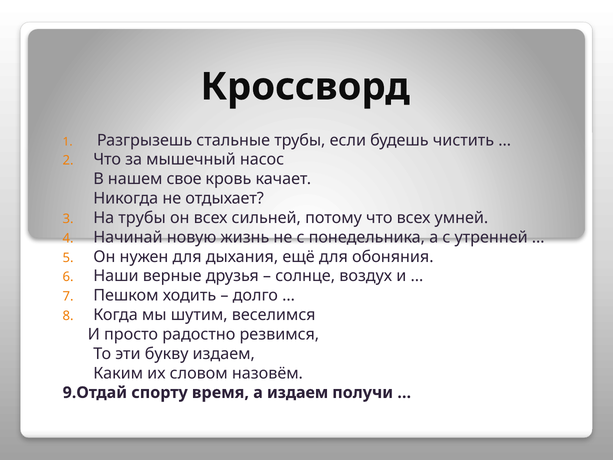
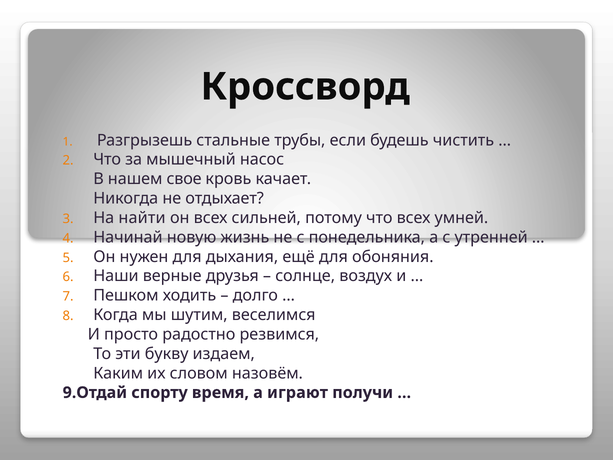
На трубы: трубы -> найти
а издаем: издаем -> играют
